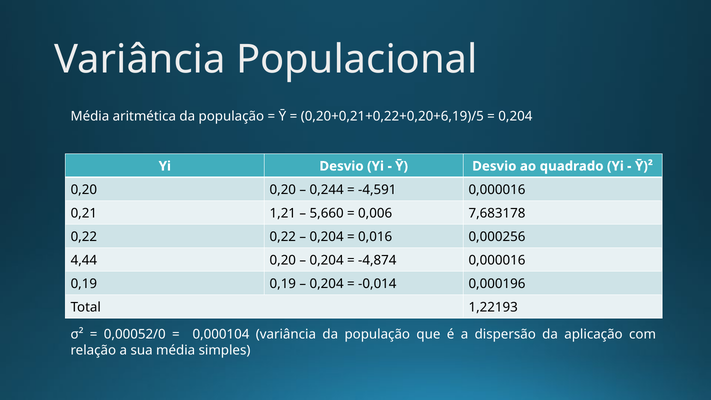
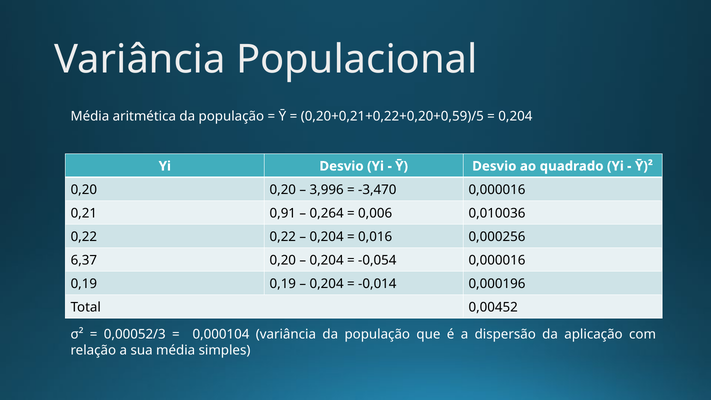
0,20+0,21+0,22+0,20+6,19)/5: 0,20+0,21+0,22+0,20+6,19)/5 -> 0,20+0,21+0,22+0,20+0,59)/5
0,244: 0,244 -> 3,996
-4,591: -4,591 -> -3,470
1,21: 1,21 -> 0,91
5,660: 5,660 -> 0,264
7,683178: 7,683178 -> 0,010036
4,44: 4,44 -> 6,37
-4,874: -4,874 -> -0,054
1,22193: 1,22193 -> 0,00452
0,00052/0: 0,00052/0 -> 0,00052/3
